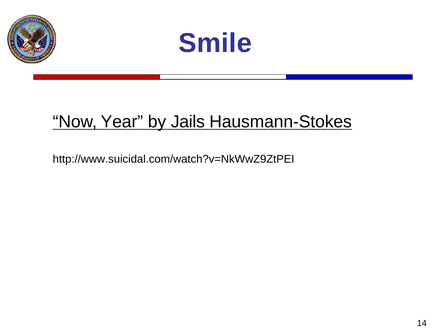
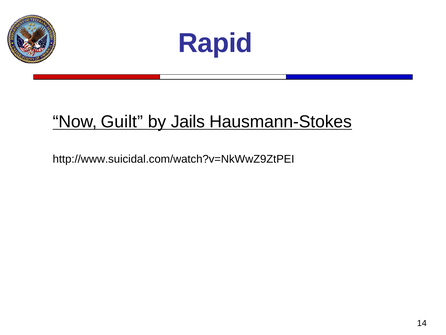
Smile: Smile -> Rapid
Year: Year -> Guilt
